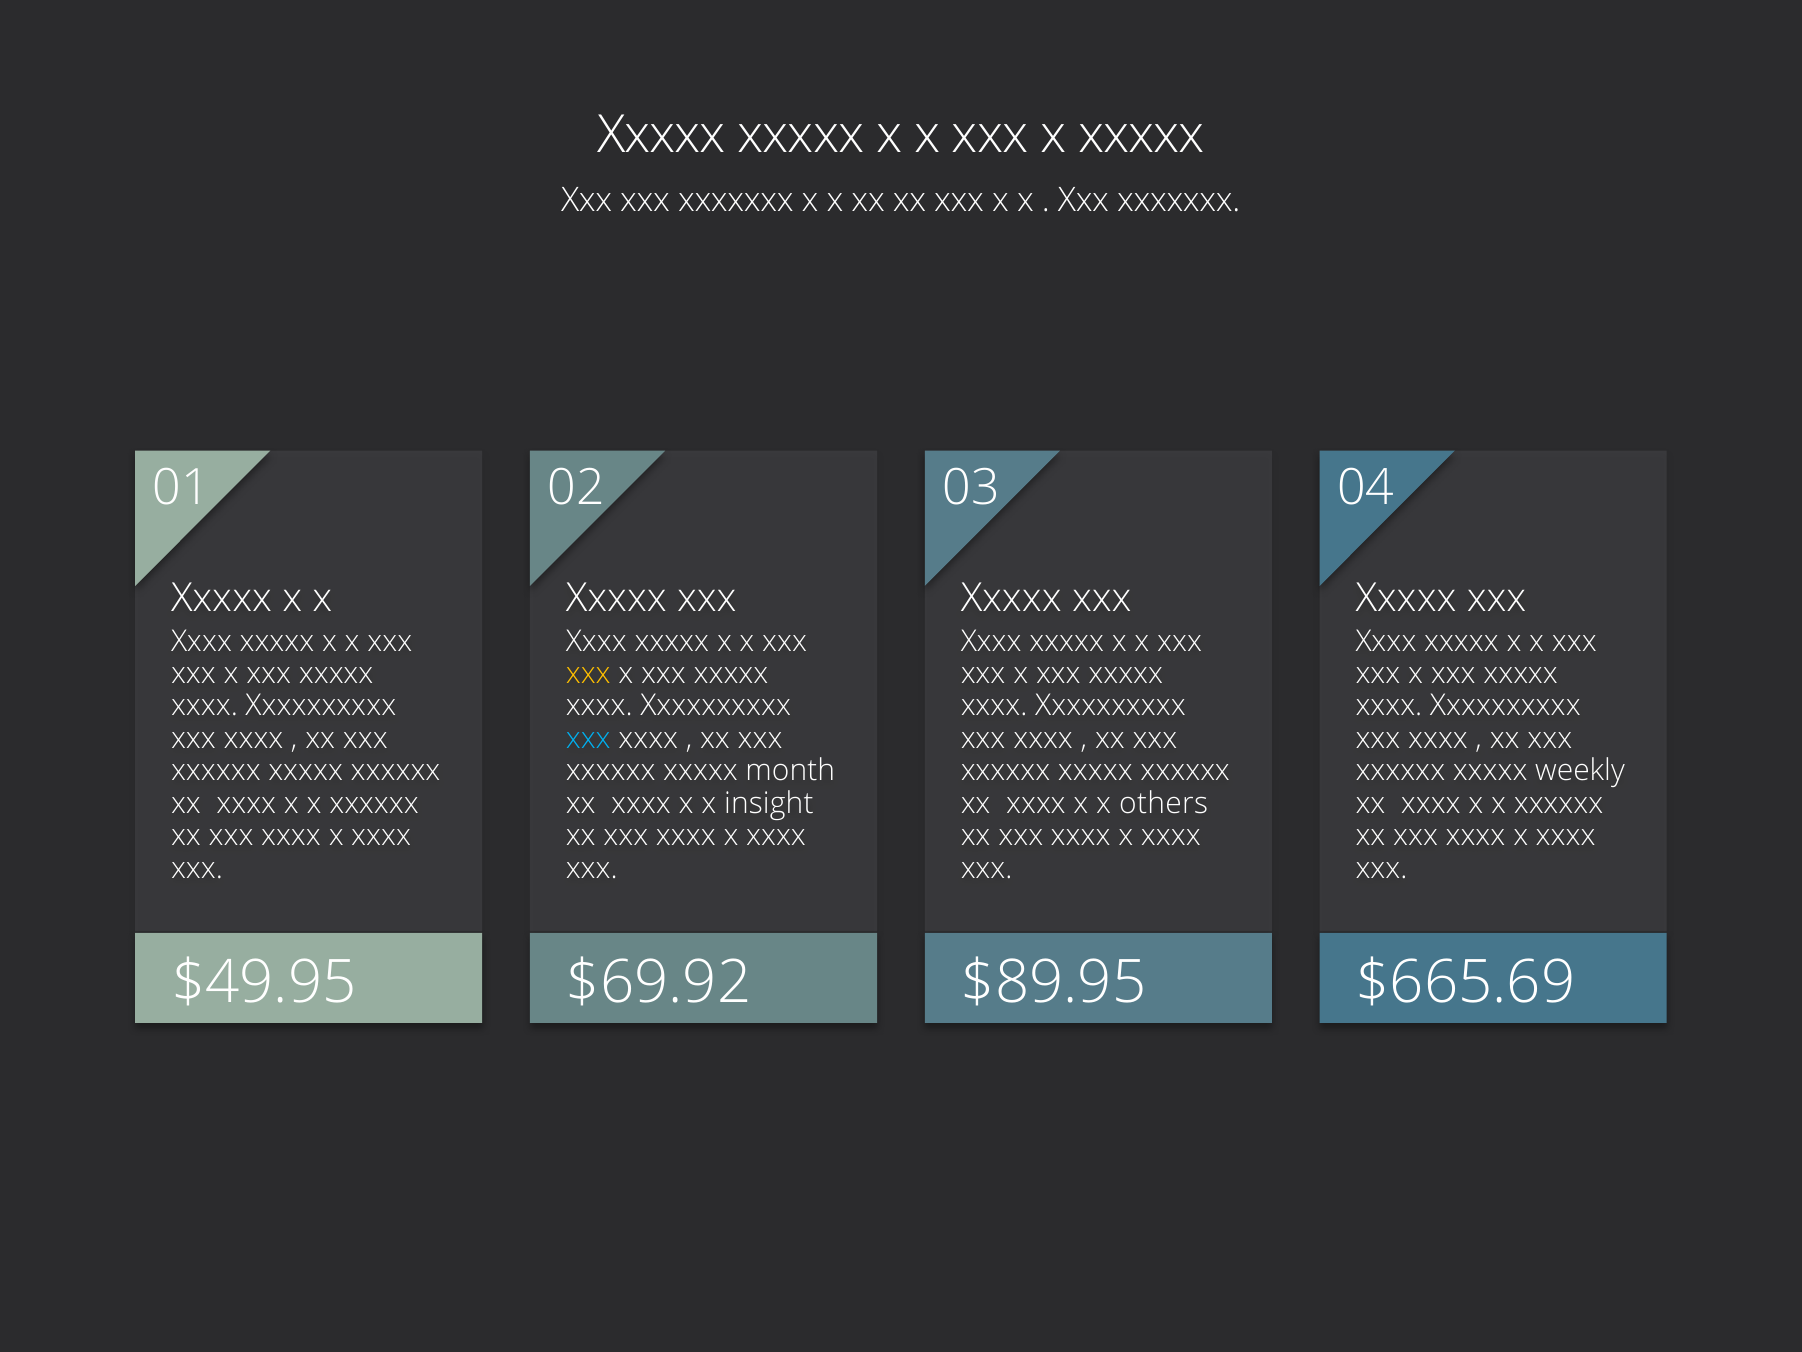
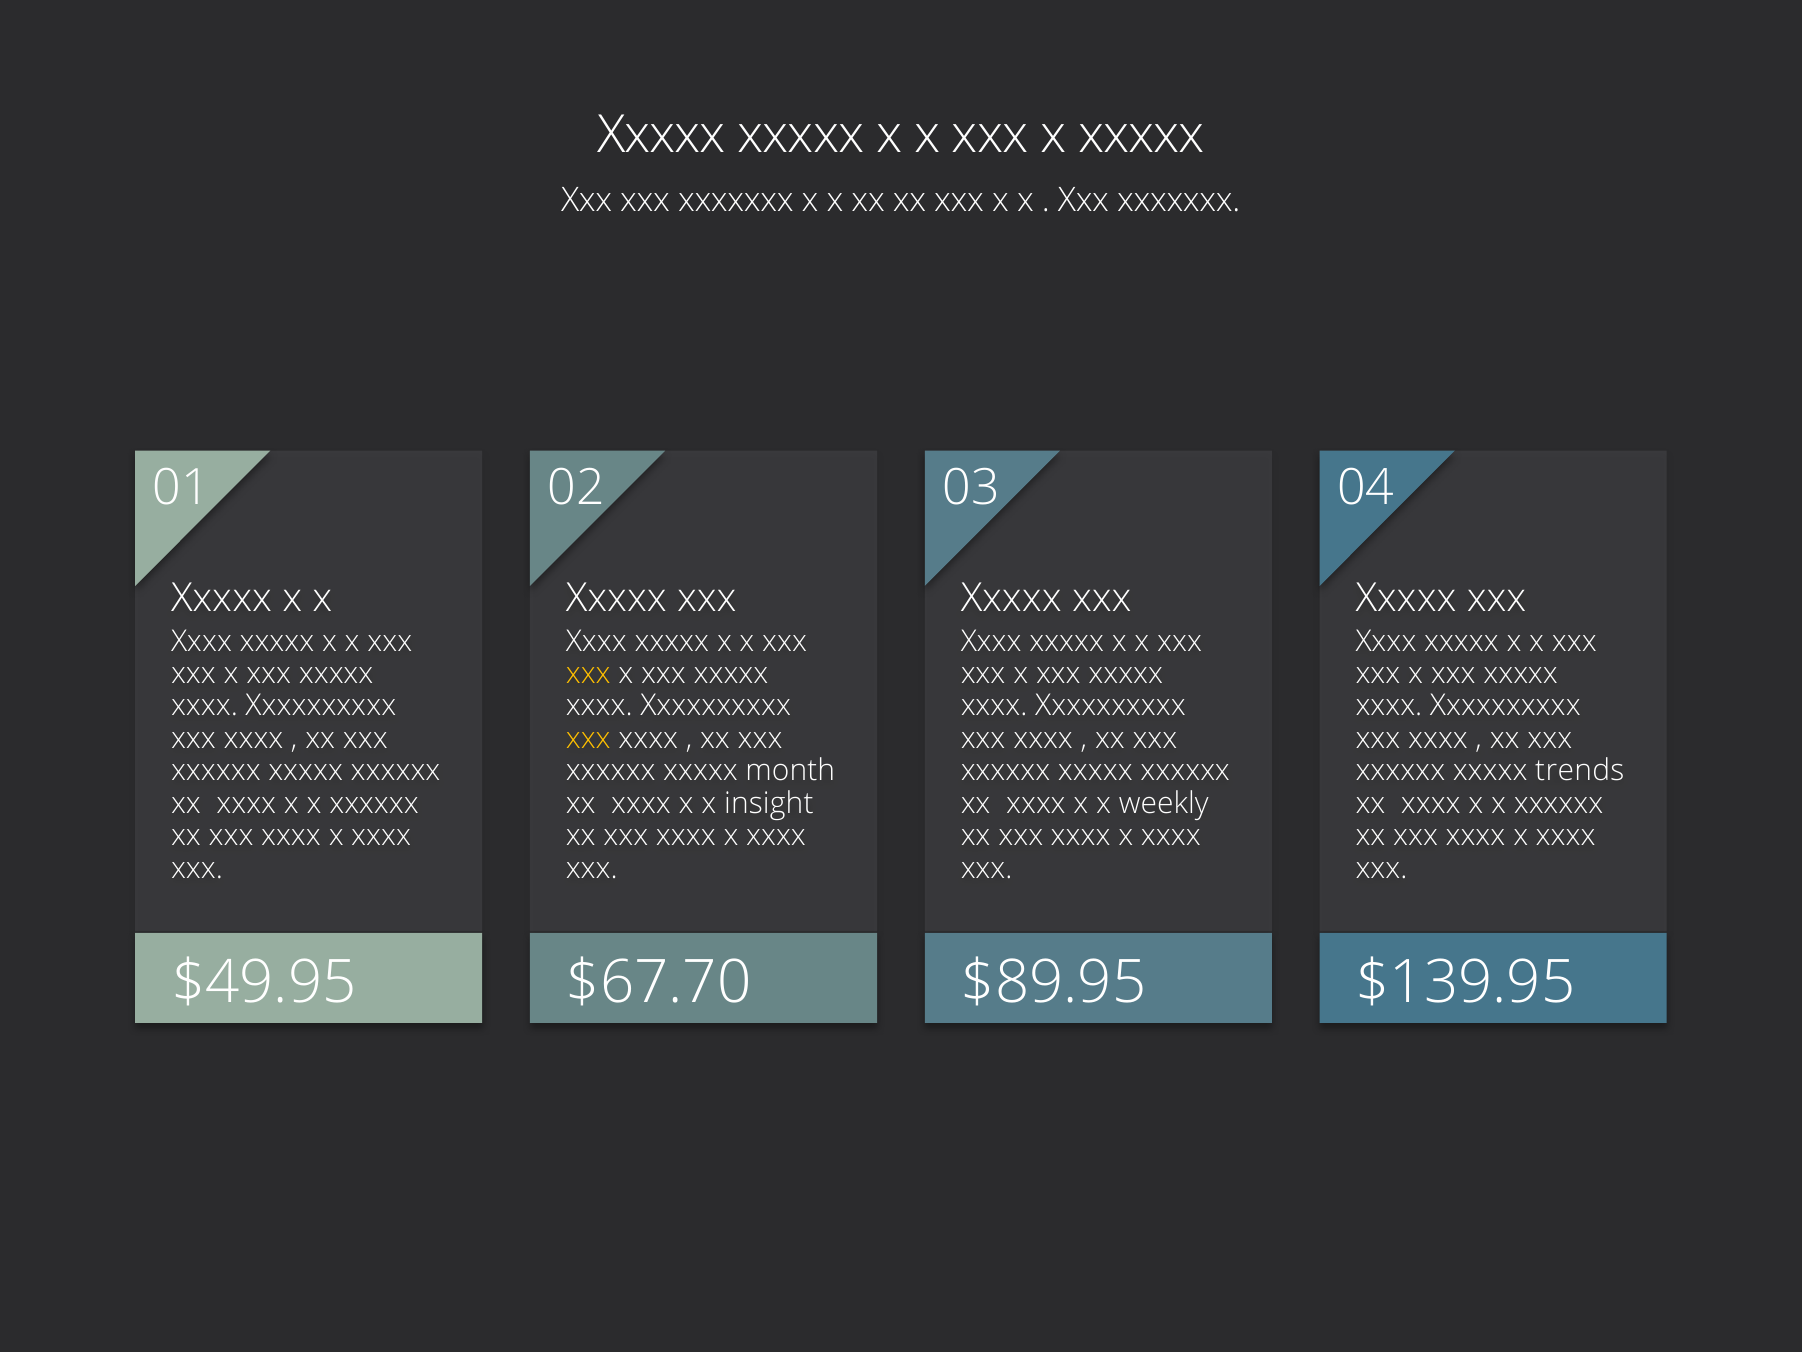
xxx at (588, 738) colour: light blue -> yellow
weekly: weekly -> trends
others: others -> weekly
$69.92: $69.92 -> $67.70
$665.69: $665.69 -> $139.95
